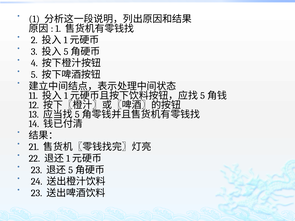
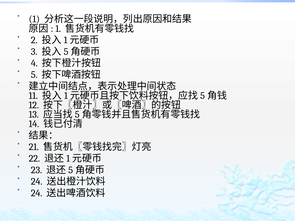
23 at (37, 193): 23 -> 24
